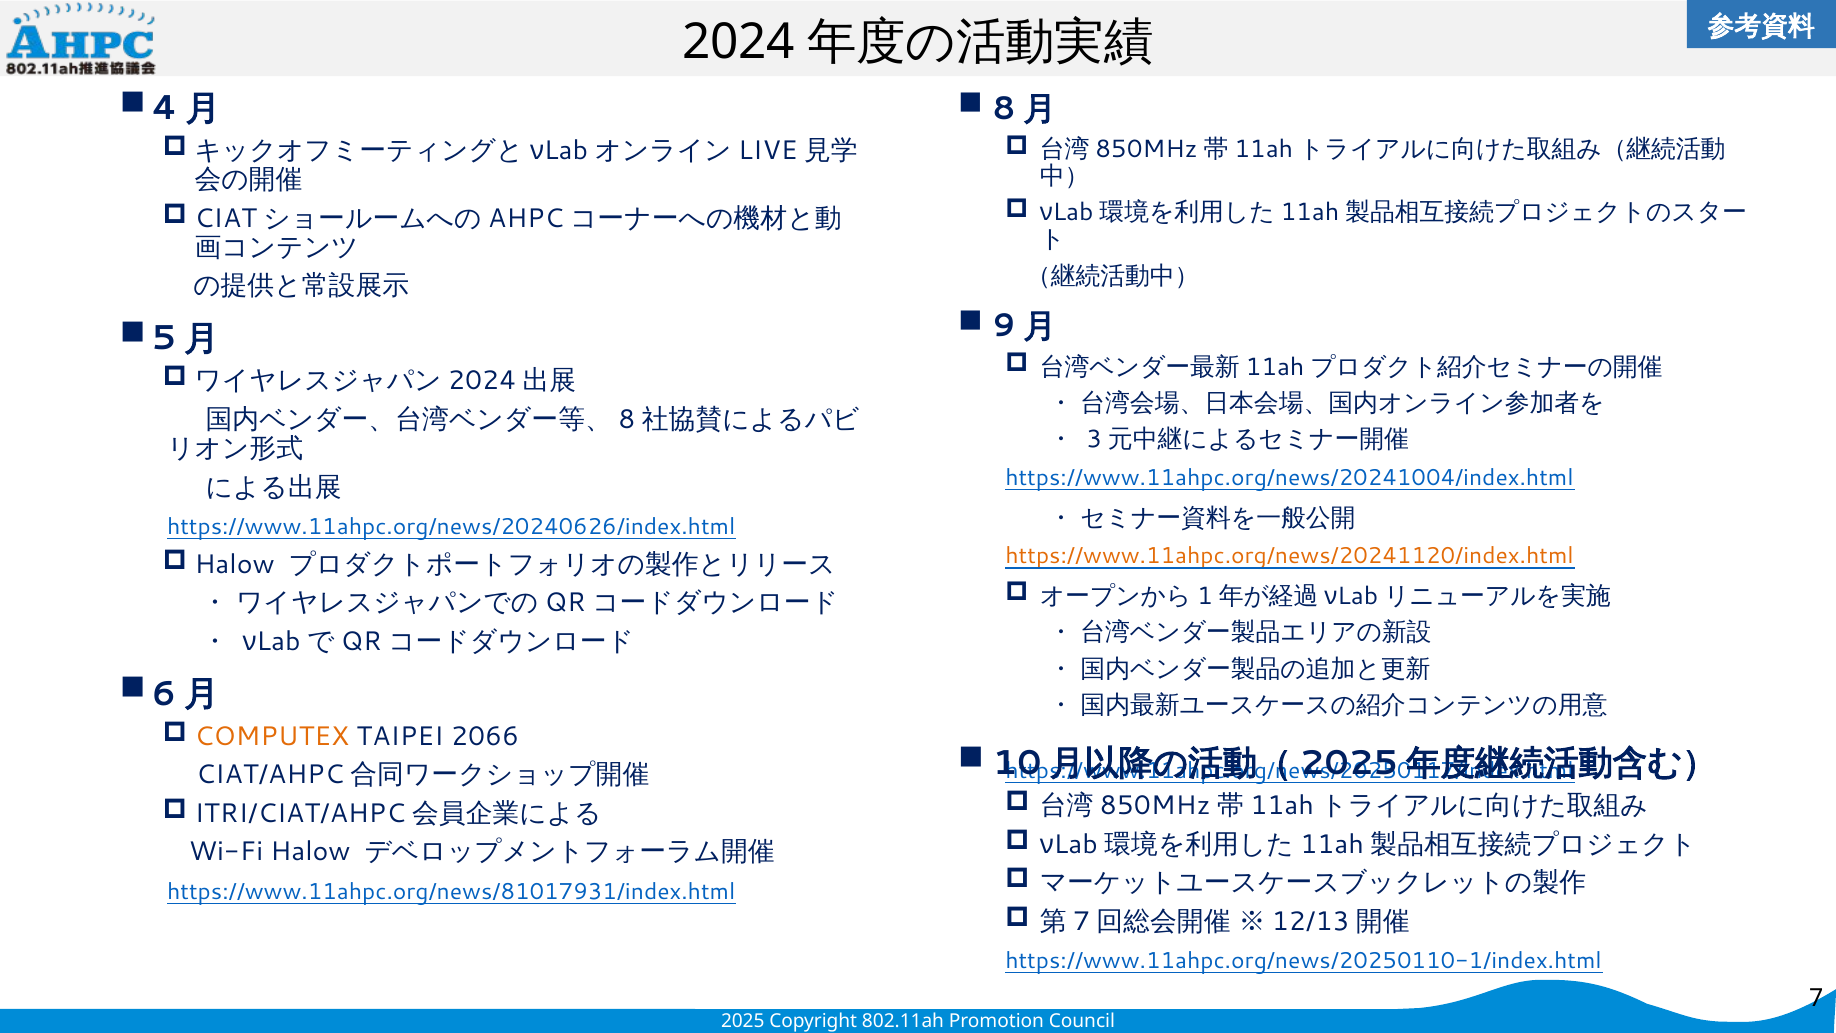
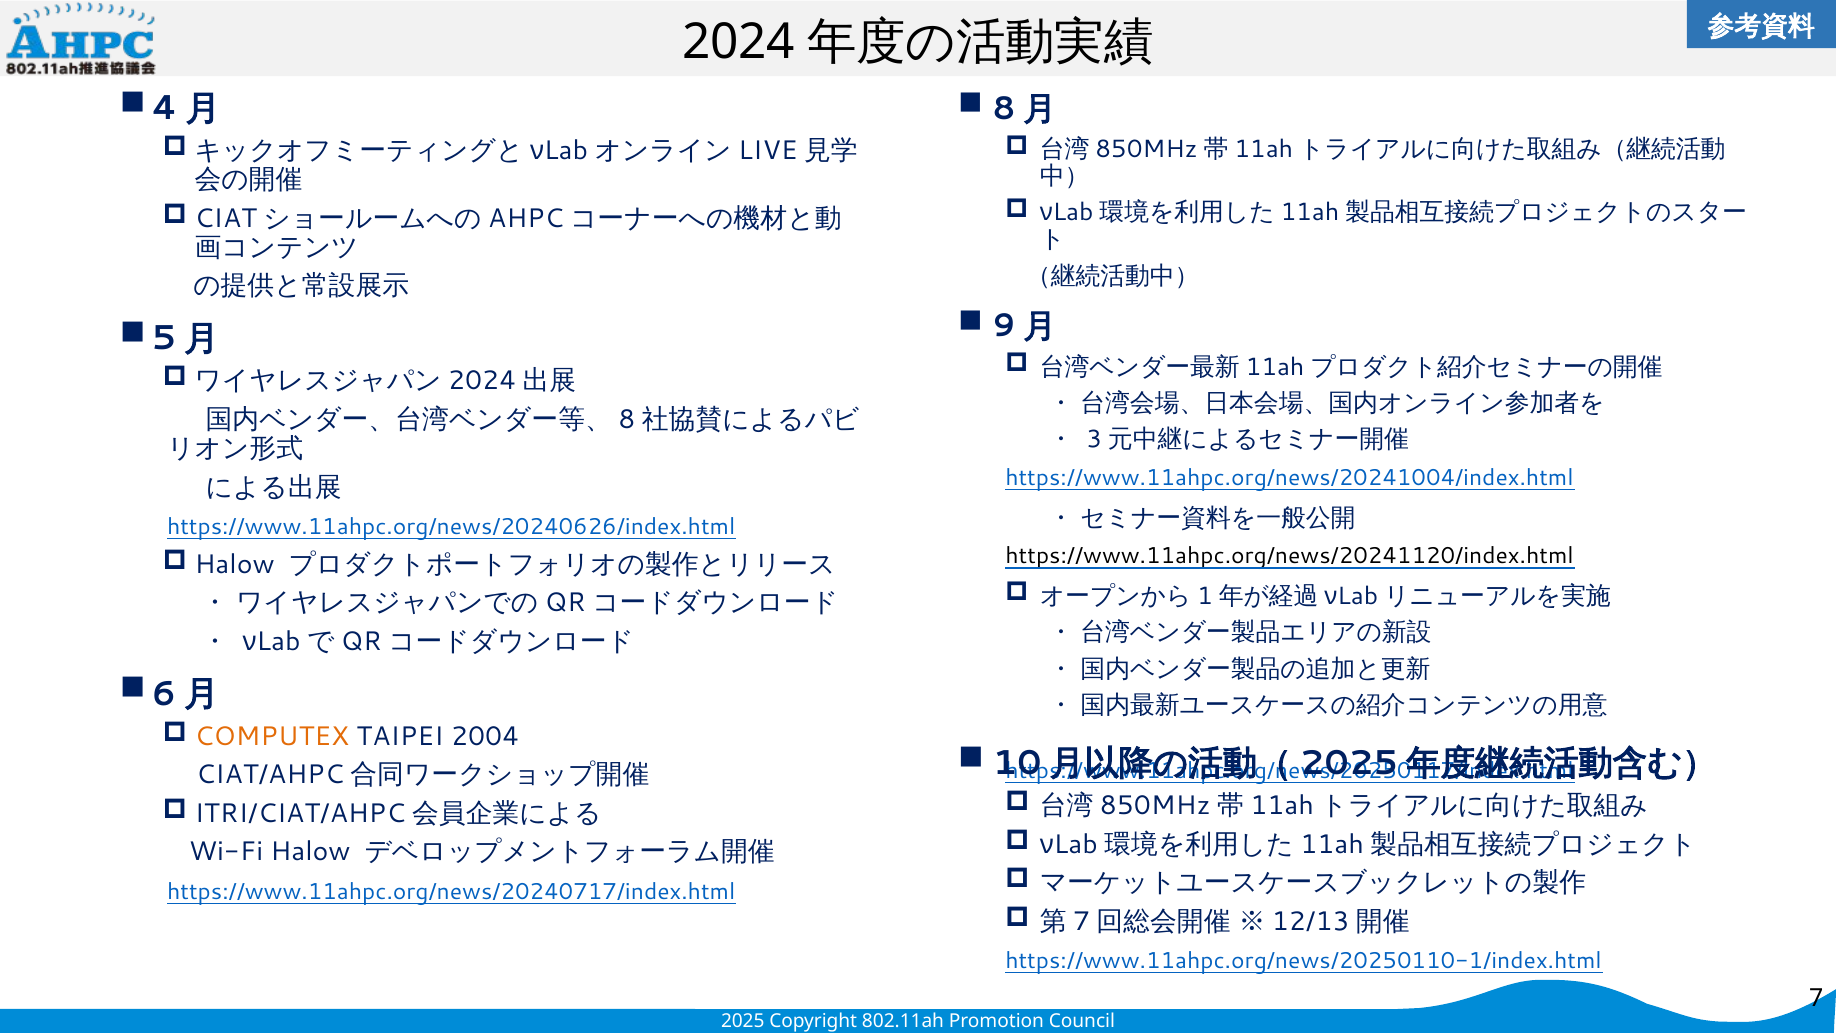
https://www.11ahpc.org/news/20241120/index.html colour: orange -> black
2066: 2066 -> 2004
https://www.11ahpc.org/news/81017931/index.html: https://www.11ahpc.org/news/81017931/index.html -> https://www.11ahpc.org/news/20240717/index.html
